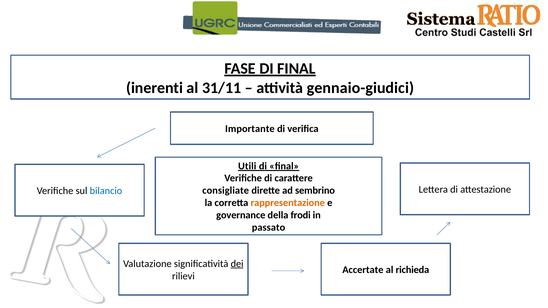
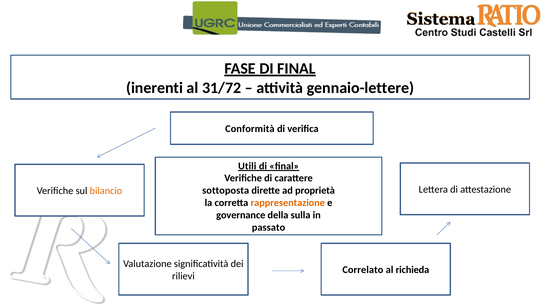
31/11: 31/11 -> 31/72
gennaio-giudici: gennaio-giudici -> gennaio-lettere
Importante: Importante -> Conformità
consigliate: consigliate -> sottoposta
sembrino: sembrino -> proprietà
bilancio colour: blue -> orange
frodi: frodi -> sulla
dei underline: present -> none
Accertate: Accertate -> Correlato
